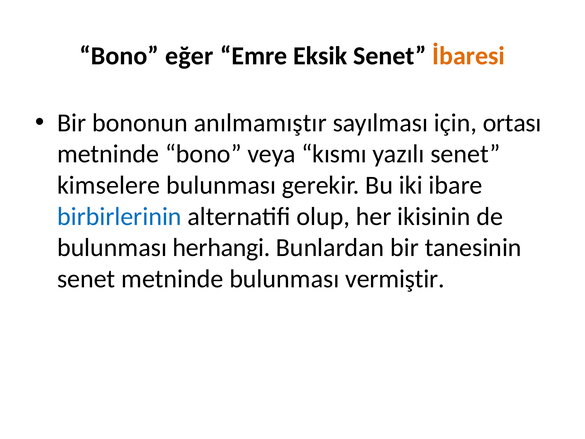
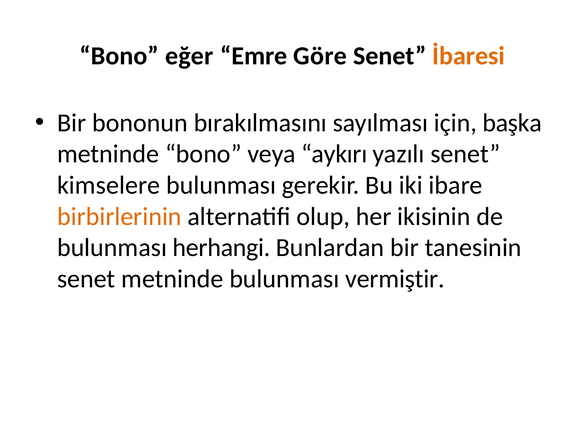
Eksik: Eksik -> Göre
anılmamıştır: anılmamıştır -> bırakılmasını
ortası: ortası -> başka
kısmı: kısmı -> aykırı
birbirlerinin colour: blue -> orange
